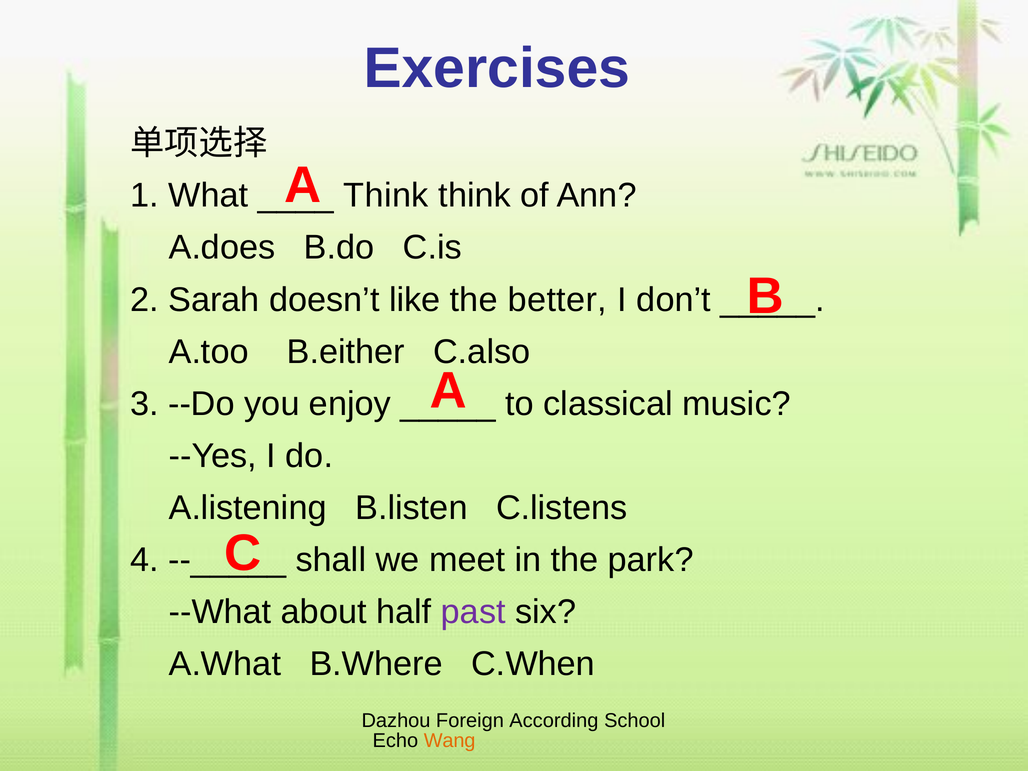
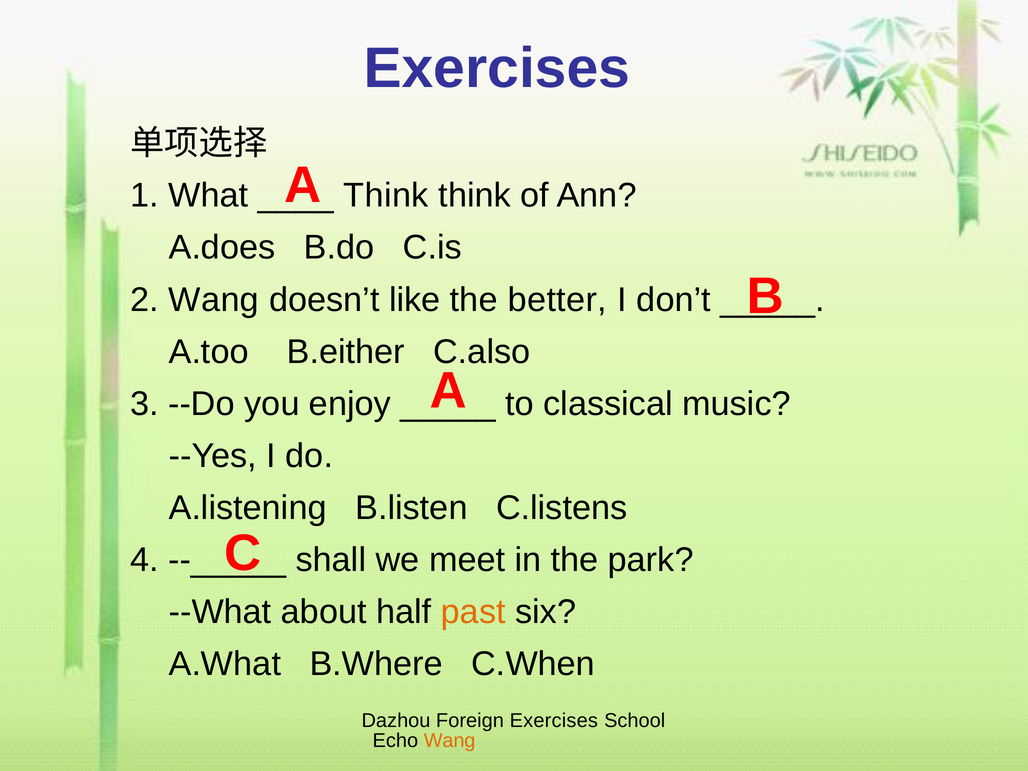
2 Sarah: Sarah -> Wang
past colour: purple -> orange
Foreign According: According -> Exercises
